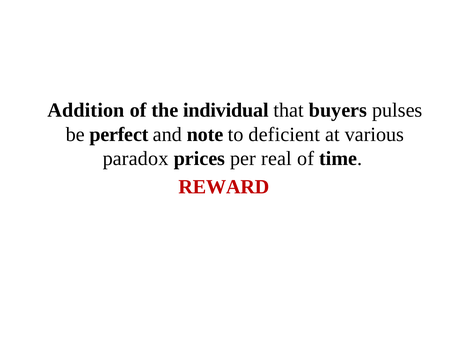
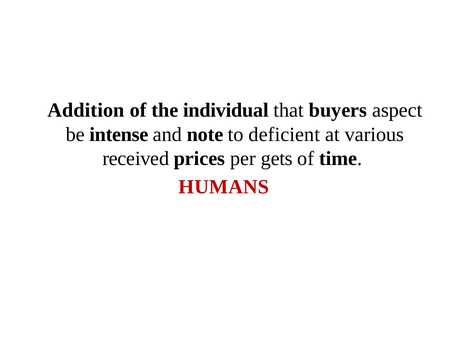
pulses: pulses -> aspect
perfect: perfect -> intense
paradox: paradox -> received
real: real -> gets
REWARD: REWARD -> HUMANS
